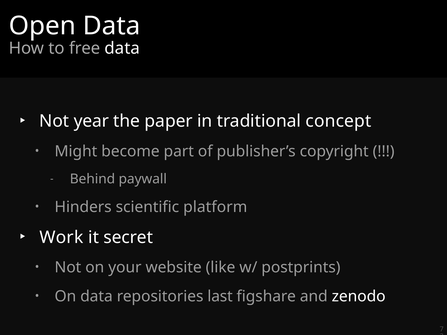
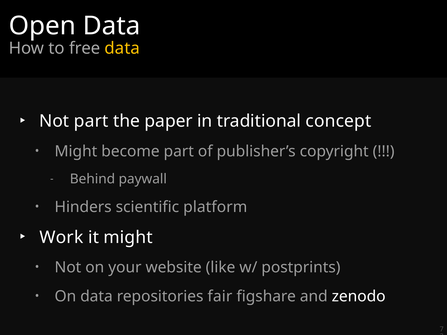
data at (122, 48) colour: white -> yellow
Not year: year -> part
it secret: secret -> might
last: last -> fair
